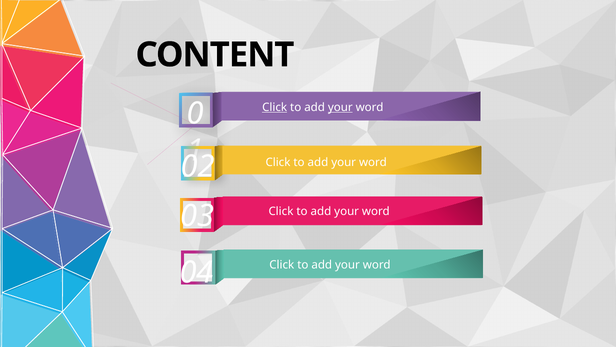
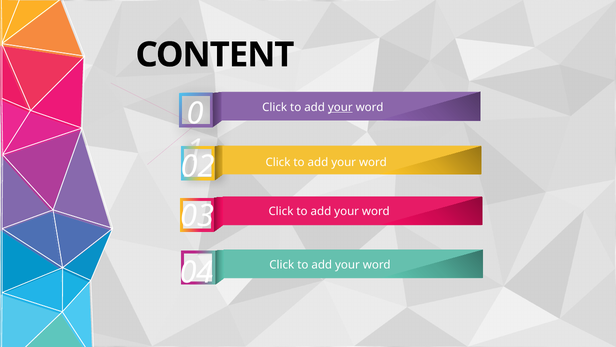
Click at (275, 107) underline: present -> none
